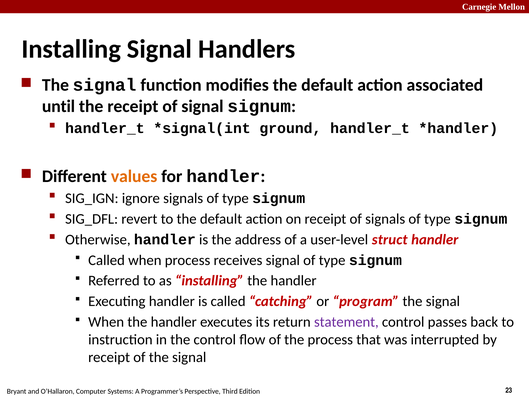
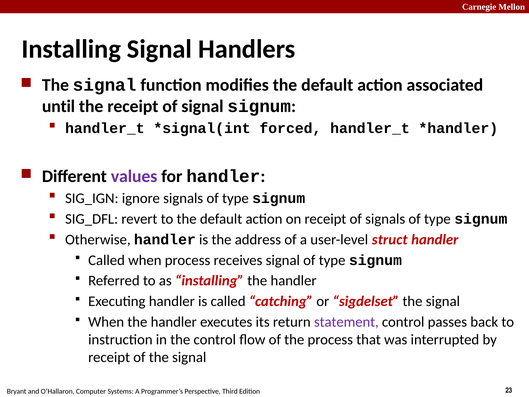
ground: ground -> forced
values colour: orange -> purple
program: program -> sigdelset
